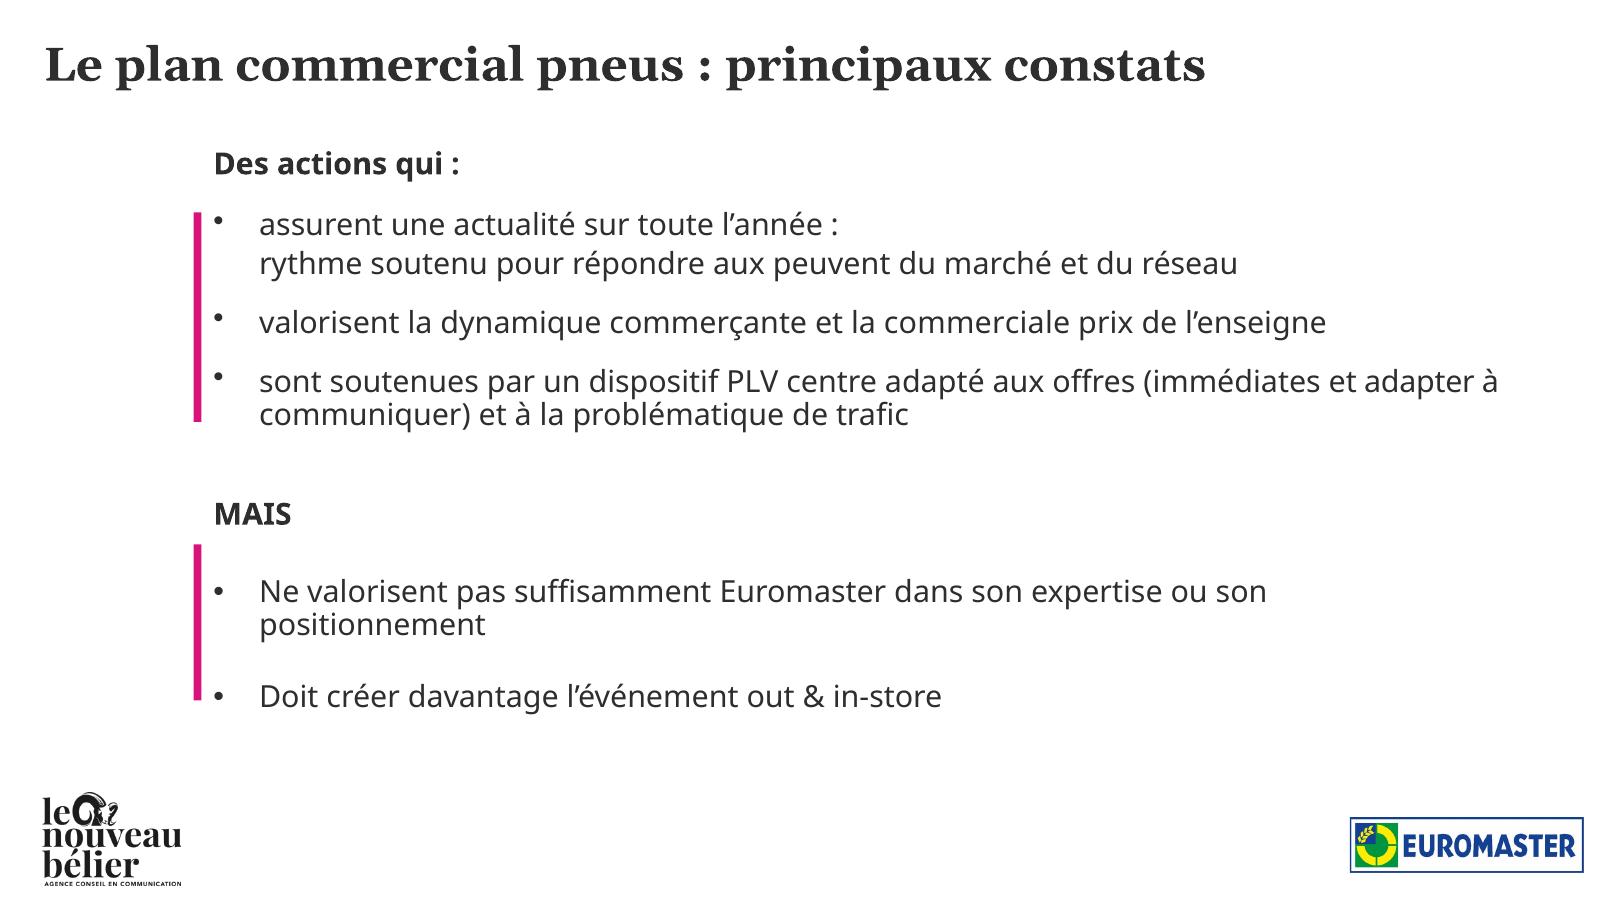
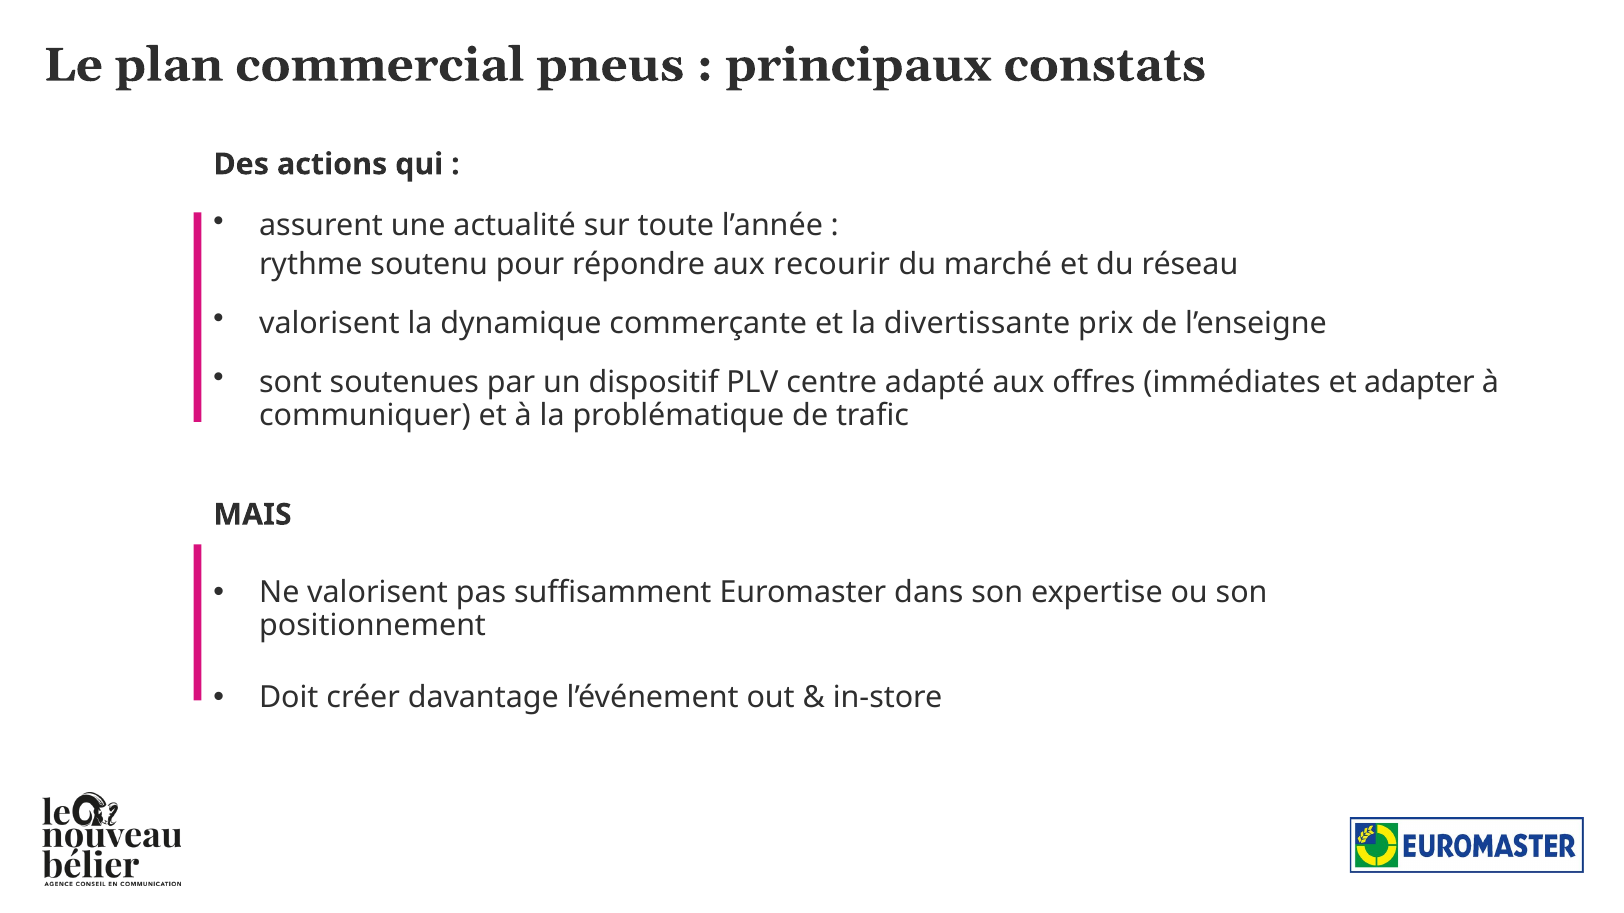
peuvent: peuvent -> recourir
commerciale: commerciale -> divertissante
